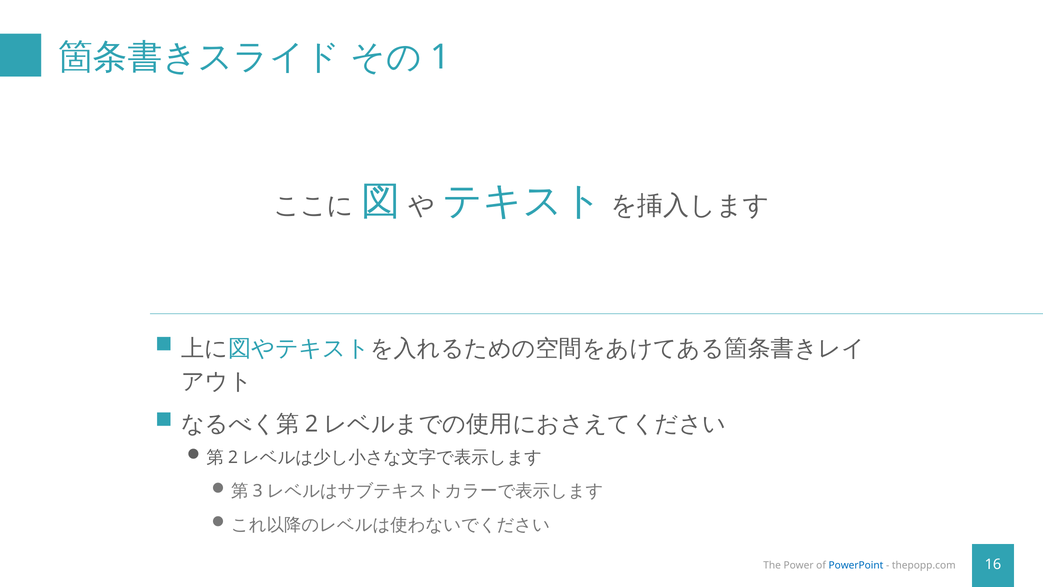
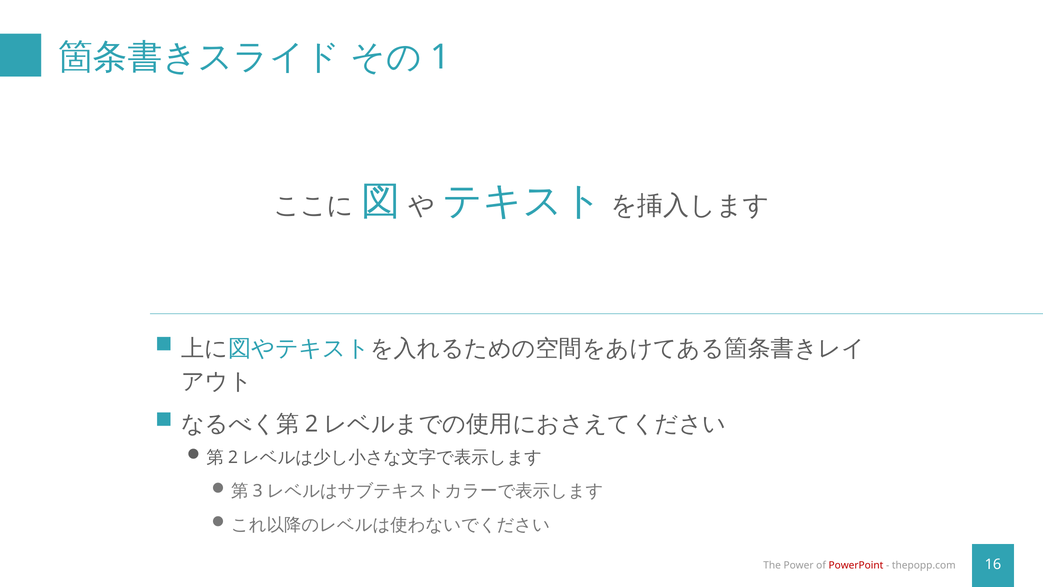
PowerPoint colour: blue -> red
